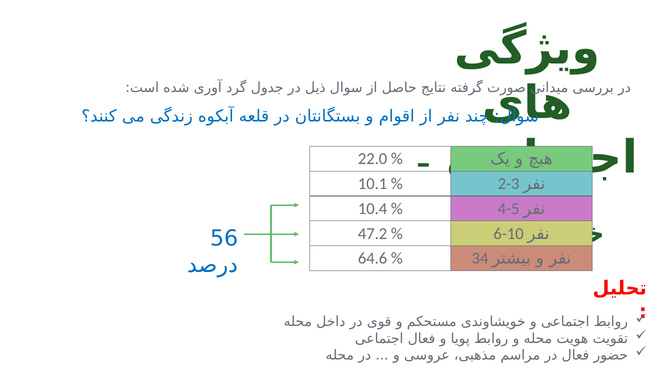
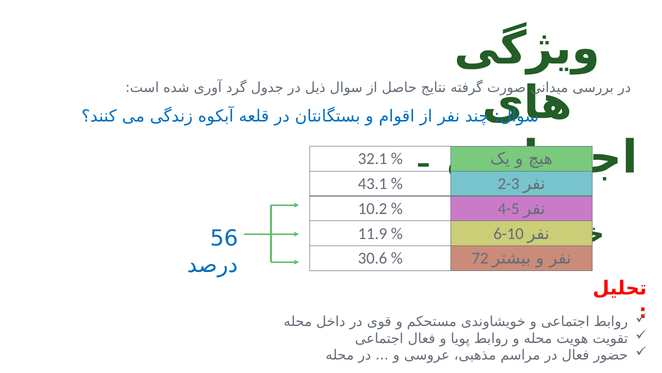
22.0: 22.0 -> 32.1
10.1: 10.1 -> 43.1
10.4: 10.4 -> 10.2
47.2: 47.2 -> 11.9
64.6: 64.6 -> 30.6
34: 34 -> 72
